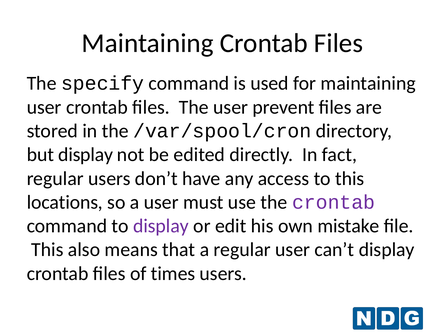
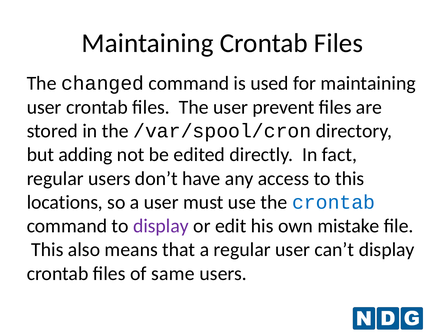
specify: specify -> changed
but display: display -> adding
crontab at (334, 202) colour: purple -> blue
times: times -> same
